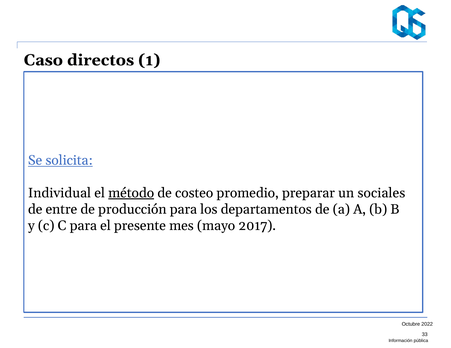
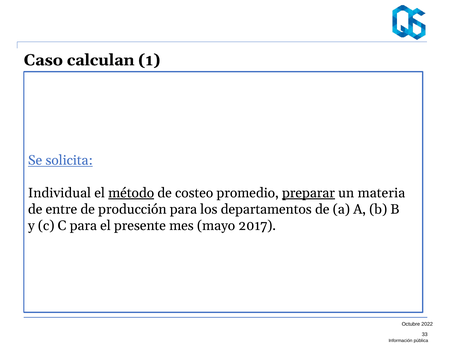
directos: directos -> calculan
preparar underline: none -> present
sociales: sociales -> materia
